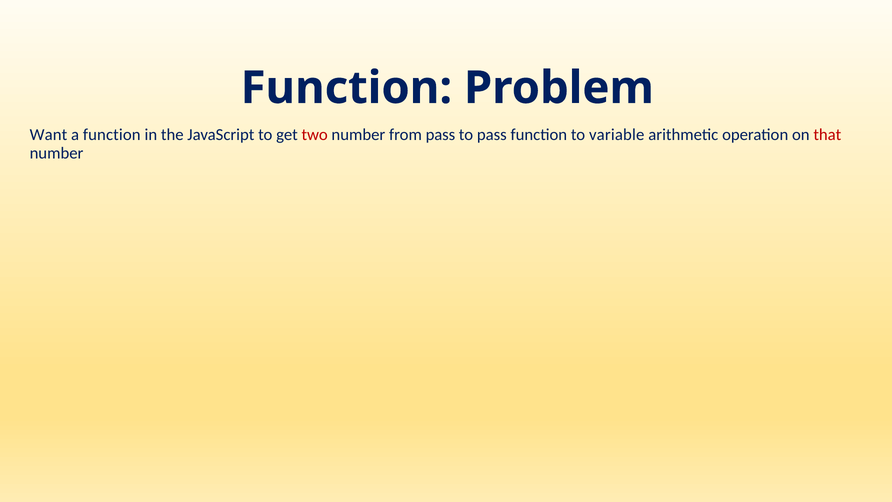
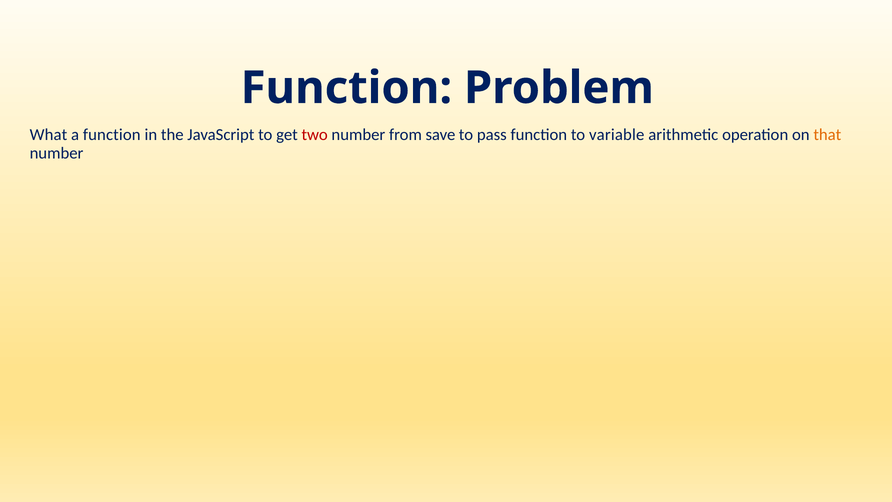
Want: Want -> What
from pass: pass -> save
that colour: red -> orange
